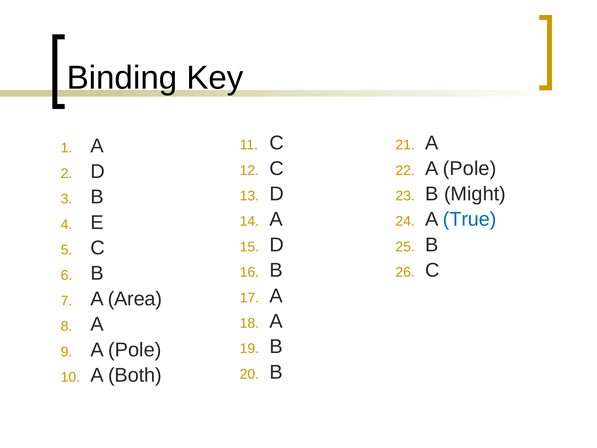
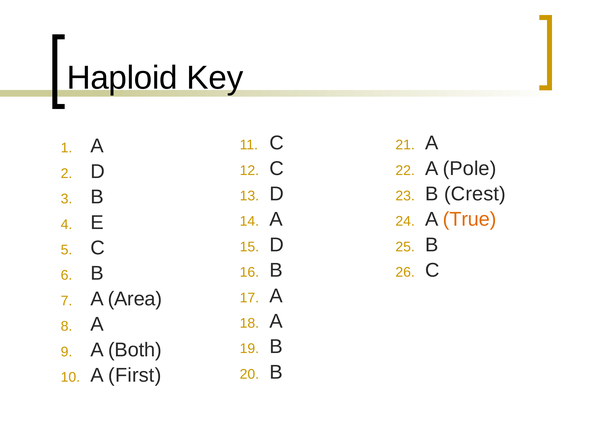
Binding: Binding -> Haploid
Might: Might -> Crest
True colour: blue -> orange
Pole at (135, 350): Pole -> Both
Both: Both -> First
